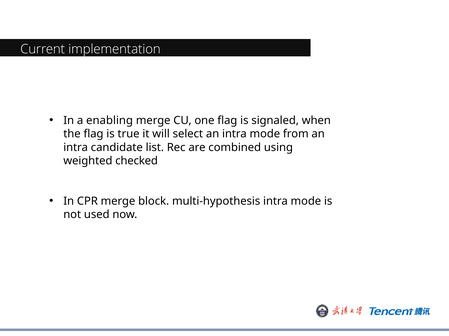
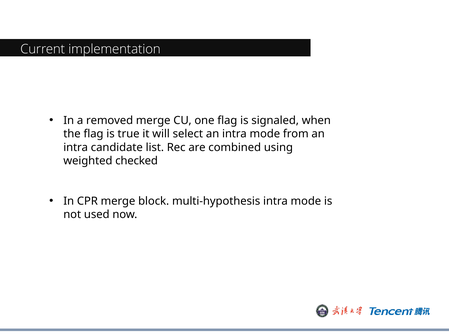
enabling: enabling -> removed
